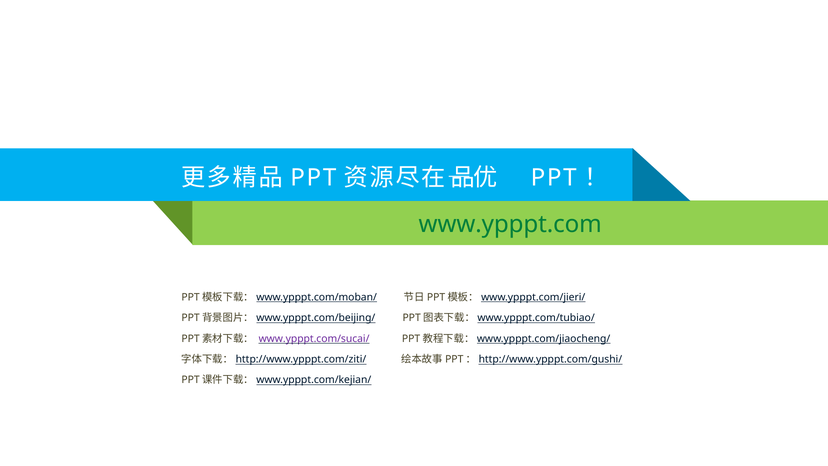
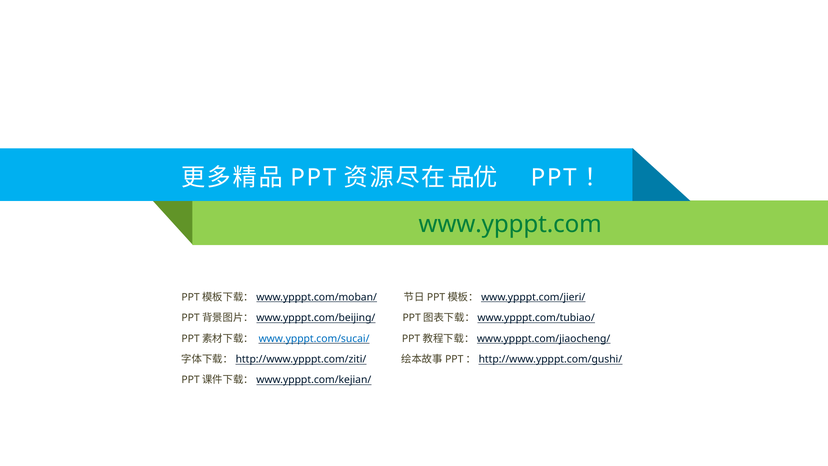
www.ypppt.com/sucai/ colour: purple -> blue
